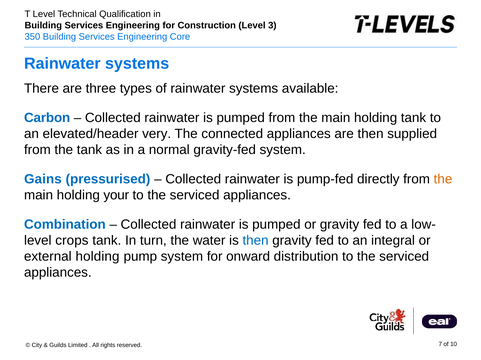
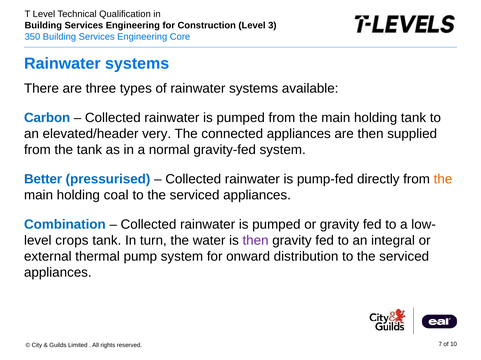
Gains: Gains -> Better
your: your -> coal
then at (256, 241) colour: blue -> purple
external holding: holding -> thermal
